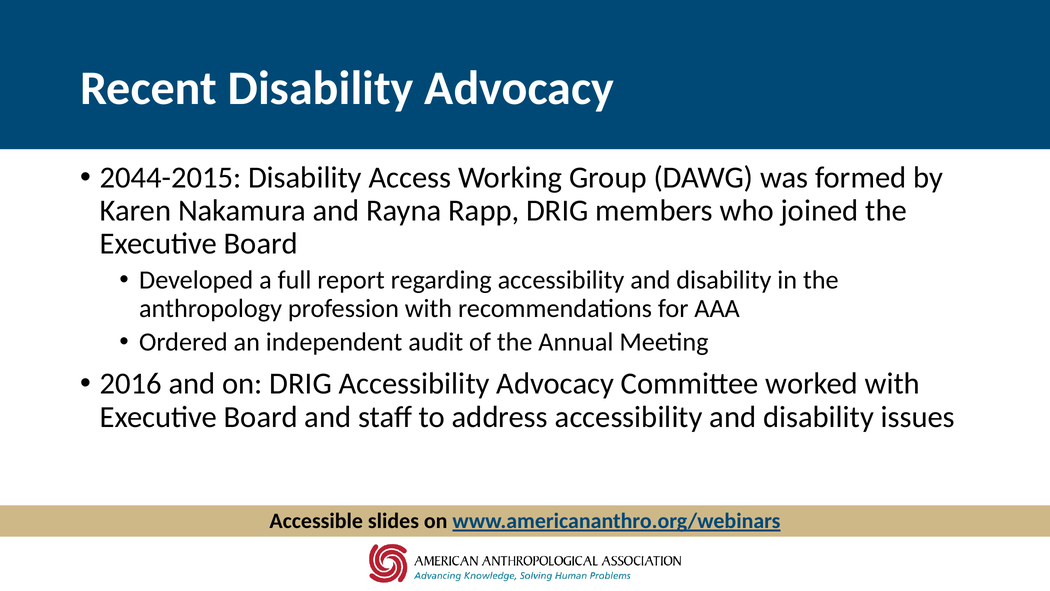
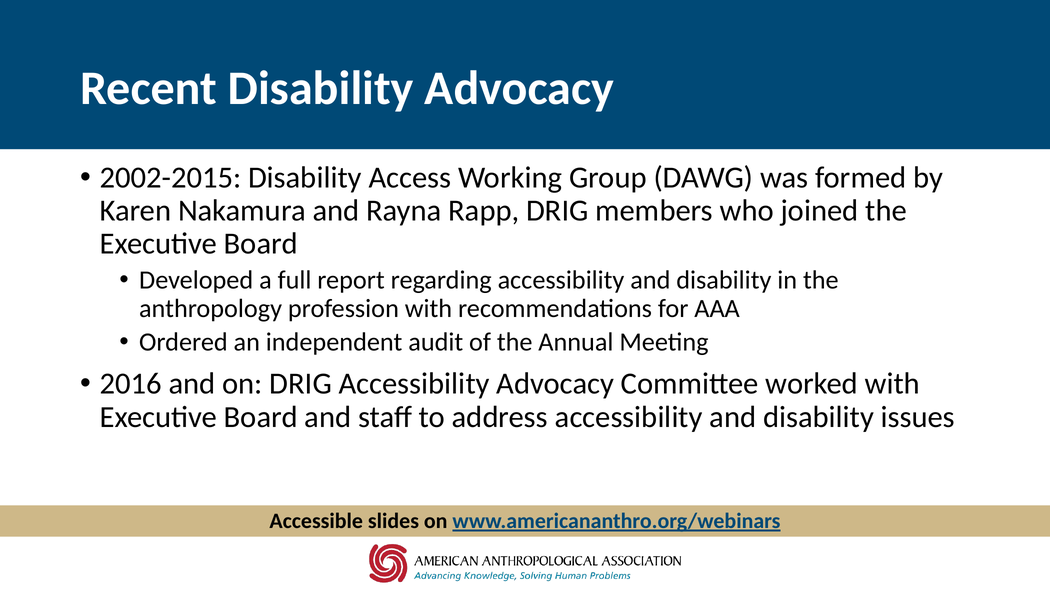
2044-2015: 2044-2015 -> 2002-2015
